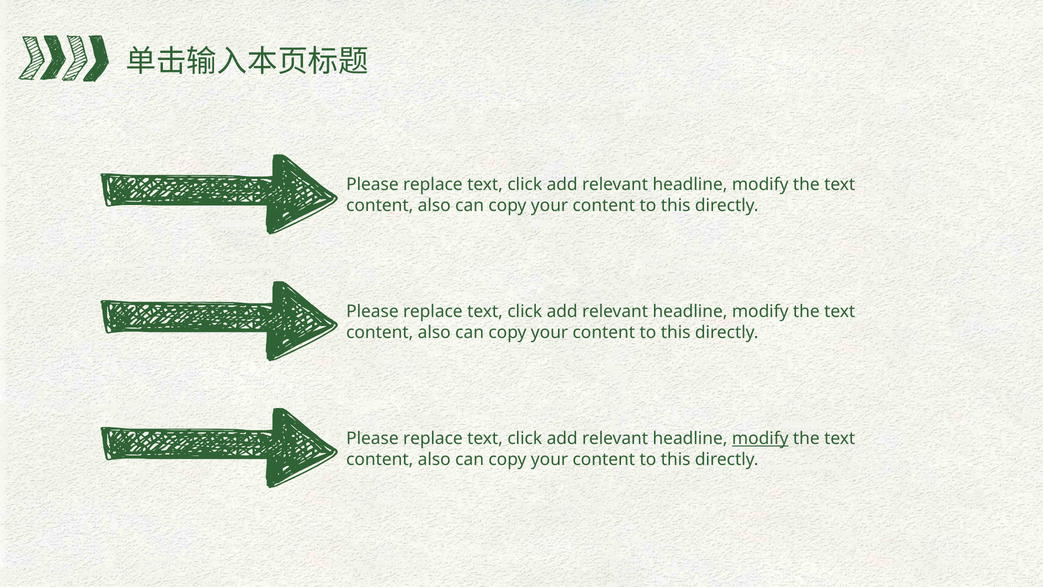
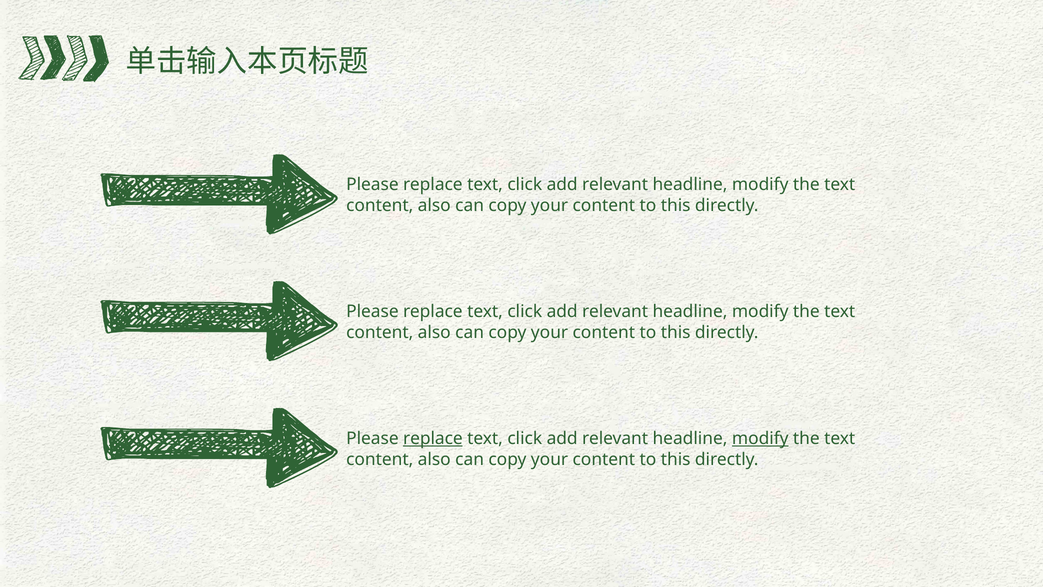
replace at (433, 438) underline: none -> present
